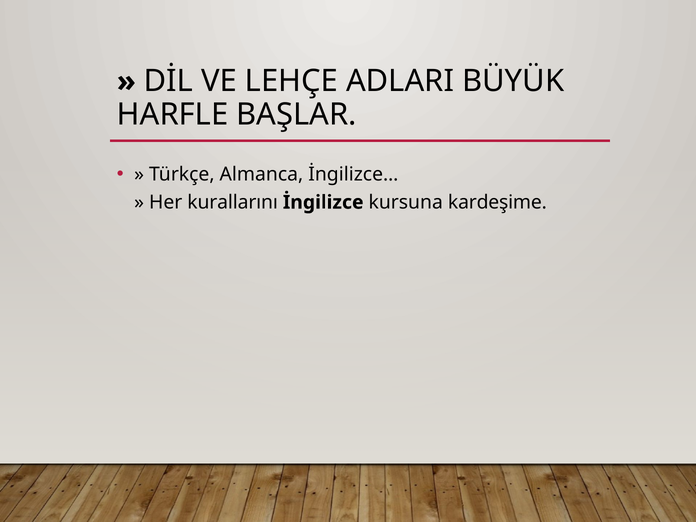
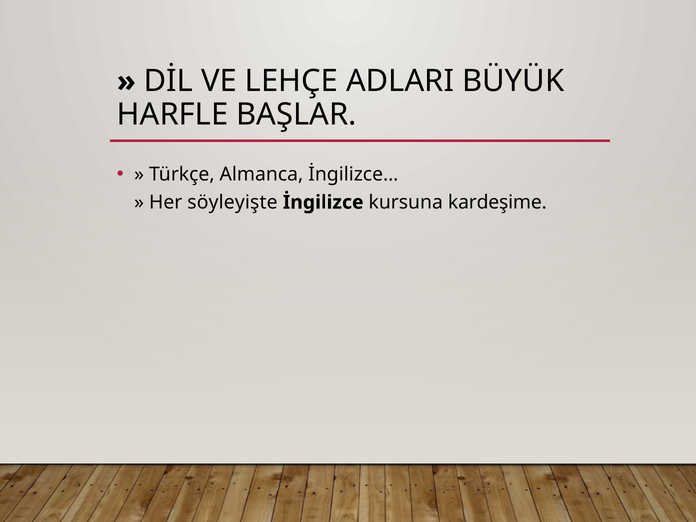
kurallarını: kurallarını -> söyleyişte
